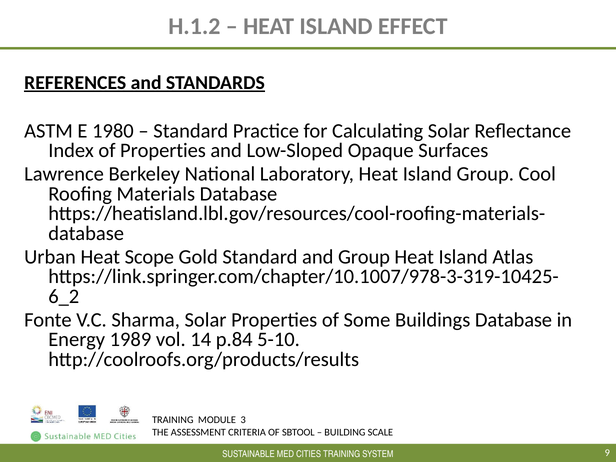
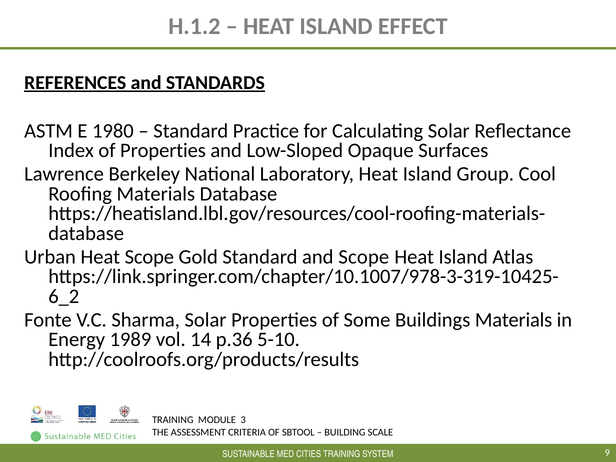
and Group: Group -> Scope
Buildings Database: Database -> Materials
p.84: p.84 -> p.36
